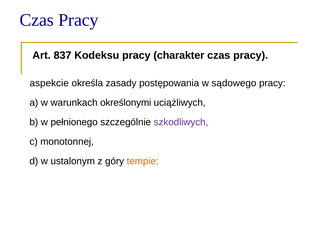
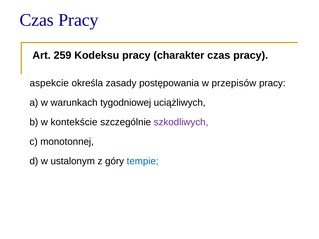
837: 837 -> 259
sądowego: sądowego -> przepisów
określonymi: określonymi -> tygodniowej
pełnionego: pełnionego -> kontekście
tempie colour: orange -> blue
